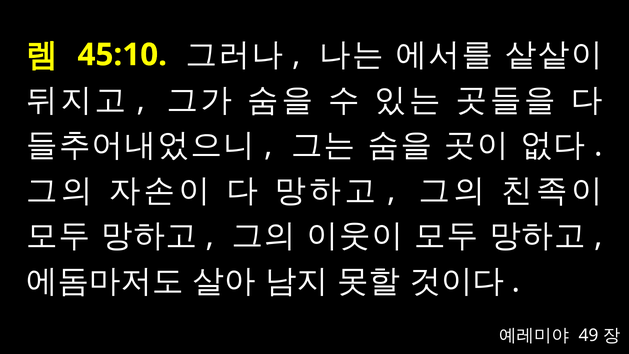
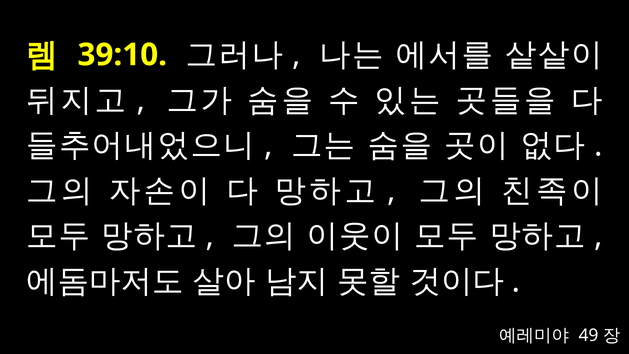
45:10: 45:10 -> 39:10
